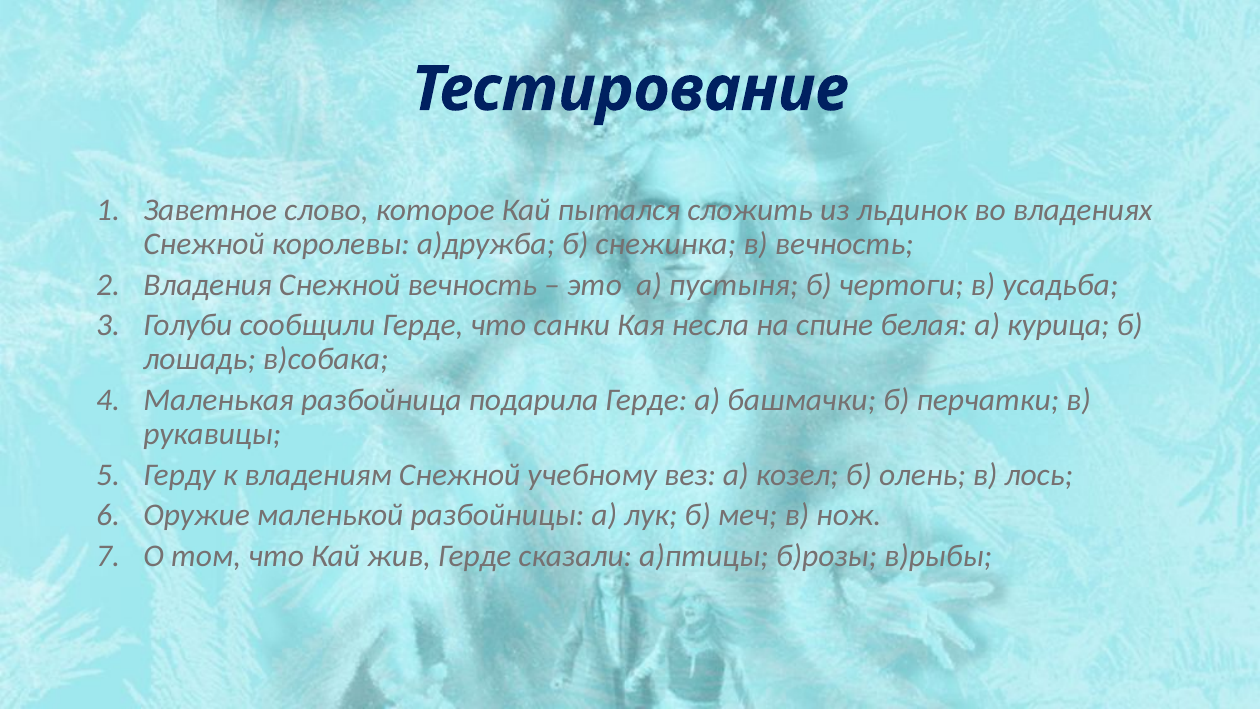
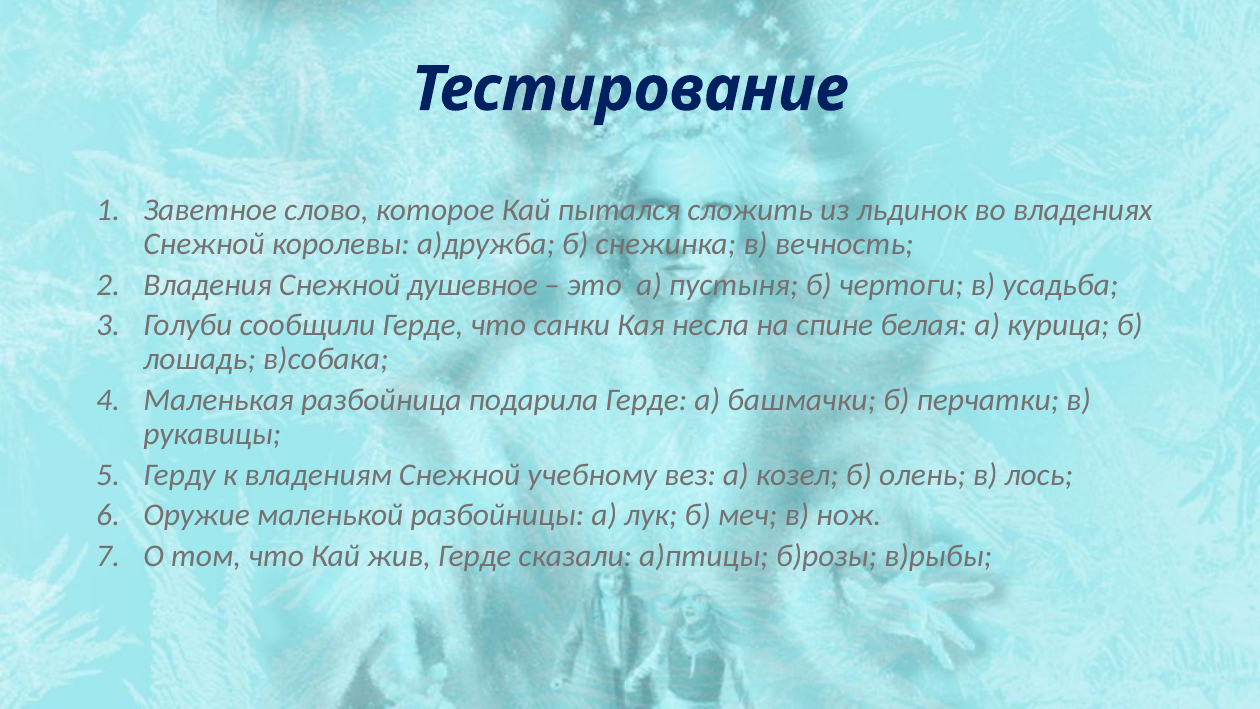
Снежной вечность: вечность -> душевное
